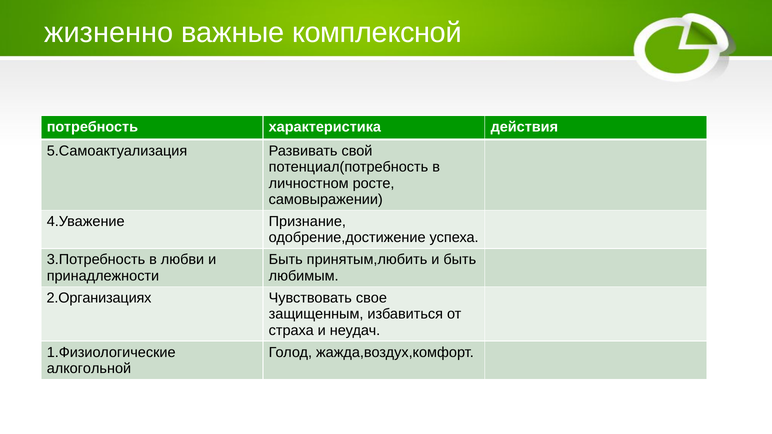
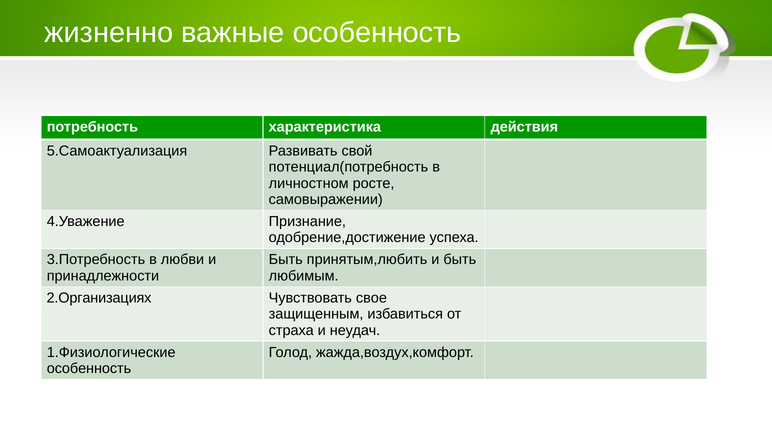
важные комплексной: комплексной -> особенность
алкогольной at (89, 369): алкогольной -> особенность
